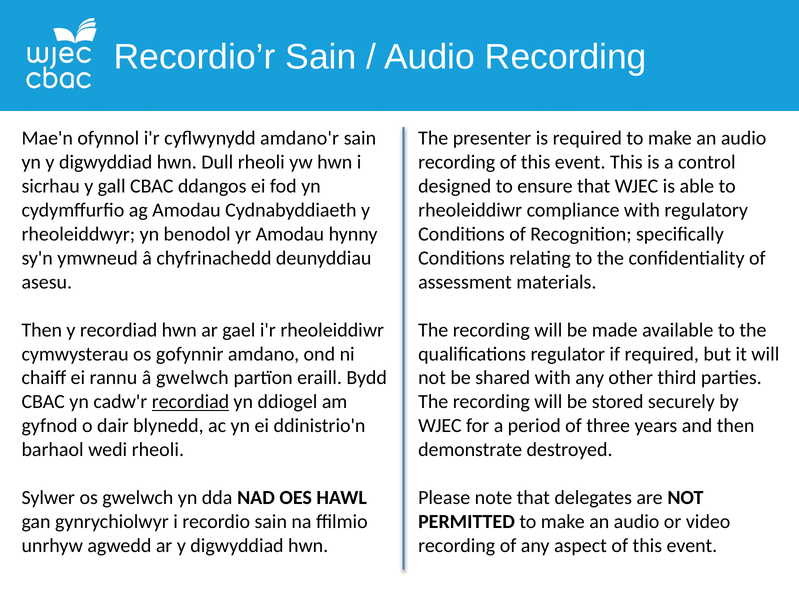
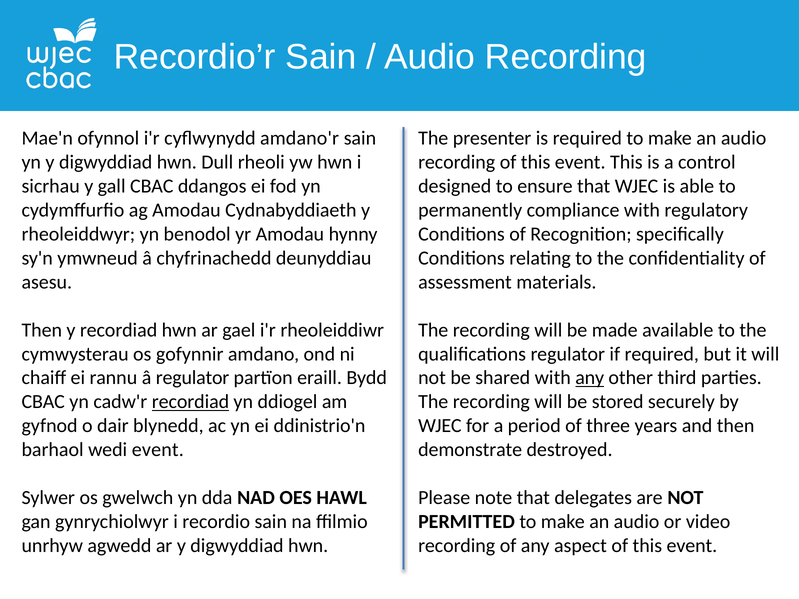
rheoleiddiwr at (470, 210): rheoleiddiwr -> permanently
â gwelwch: gwelwch -> regulator
any at (590, 378) underline: none -> present
wedi rheoli: rheoli -> event
